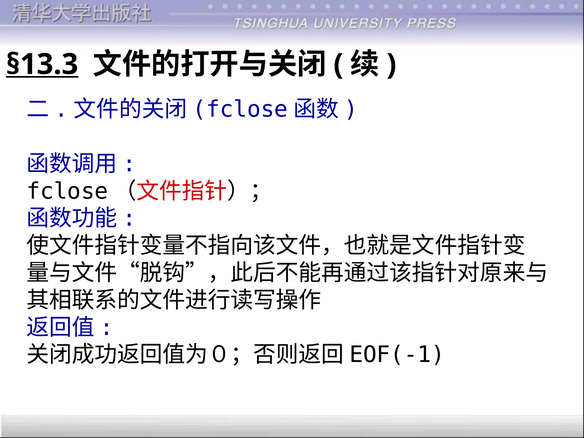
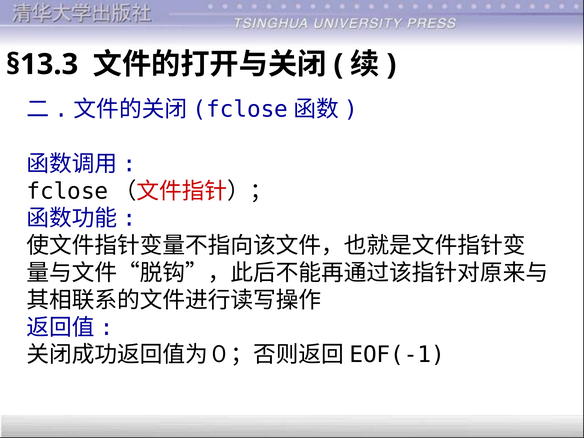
§13.3 underline: present -> none
